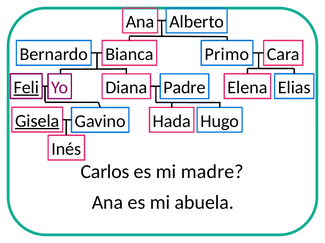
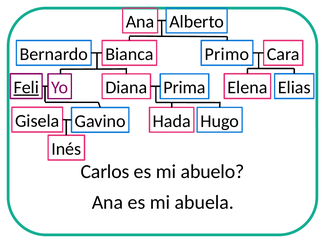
Padre: Padre -> Prima
Gisela underline: present -> none
madre: madre -> abuelo
